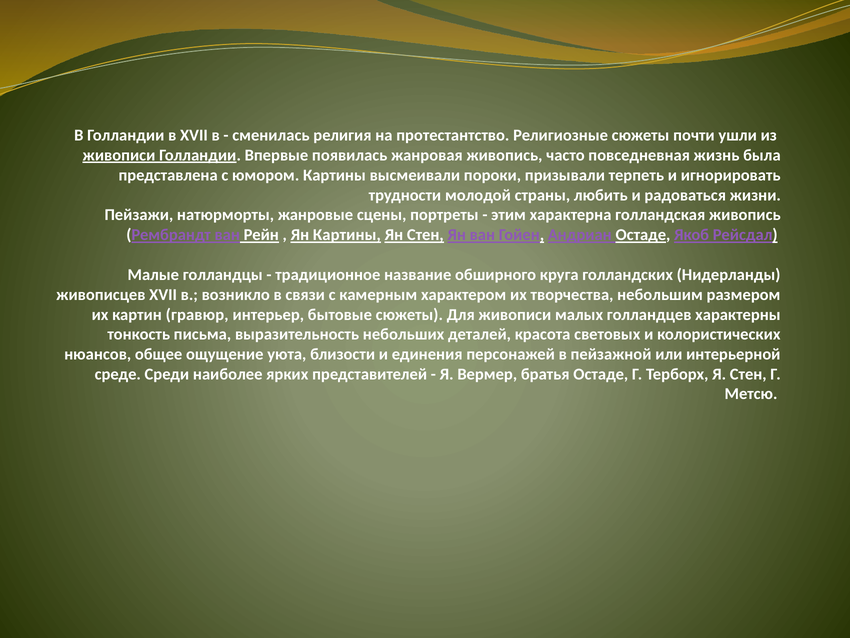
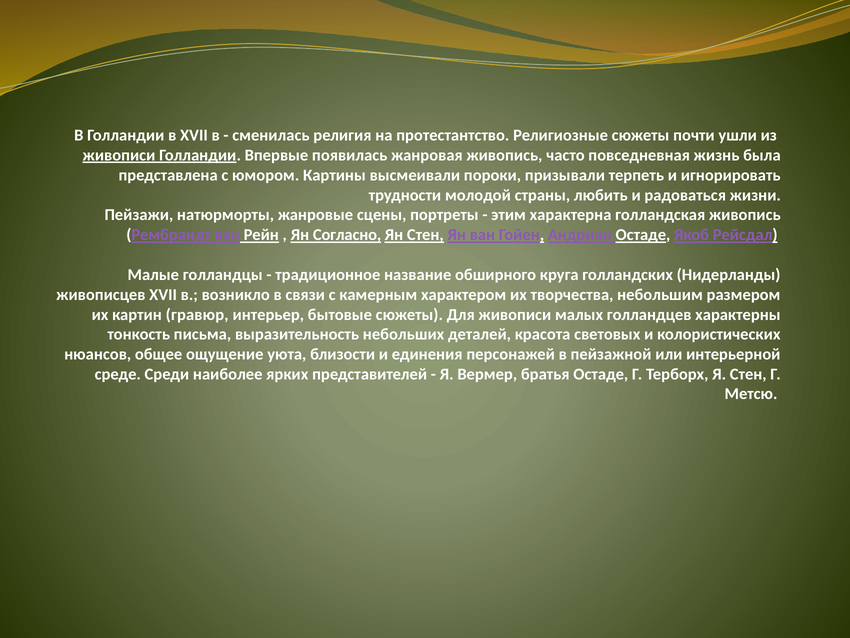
Ян Картины: Картины -> Согласно
